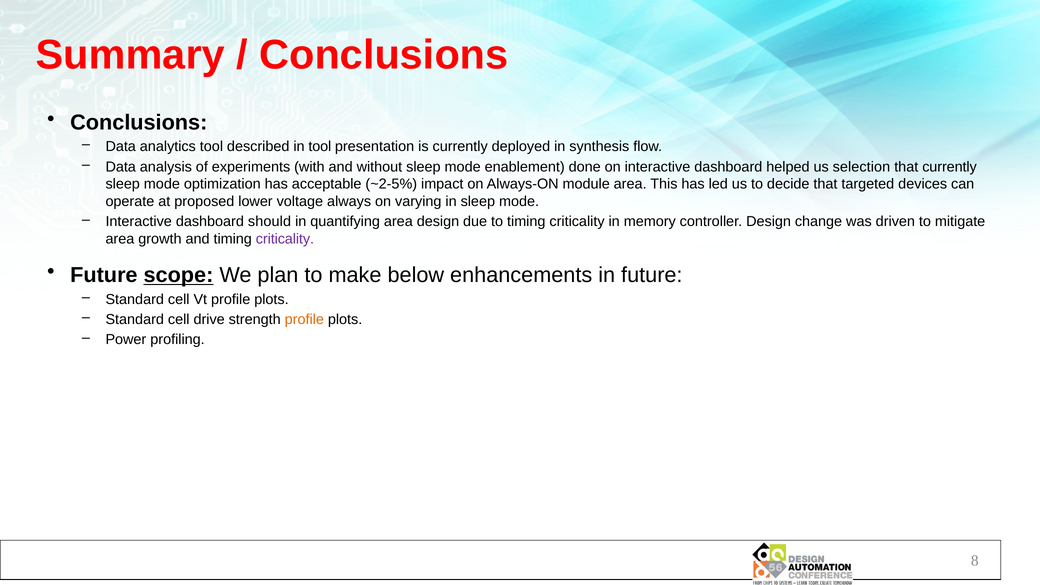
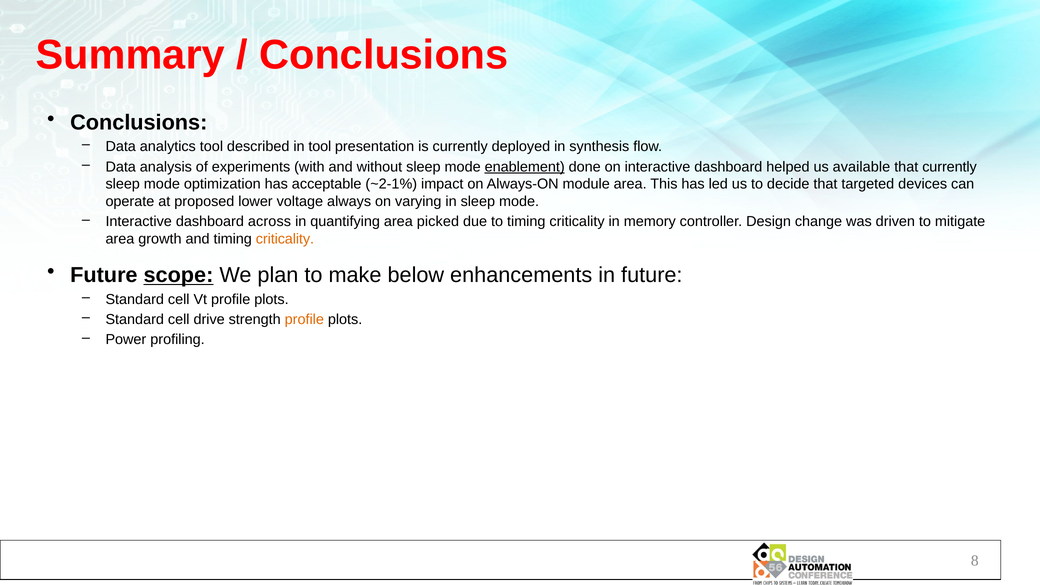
enablement underline: none -> present
selection: selection -> available
~2-5%: ~2-5% -> ~2-1%
should: should -> across
area design: design -> picked
criticality at (285, 239) colour: purple -> orange
